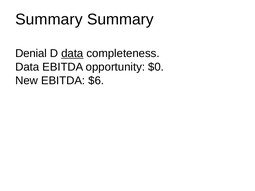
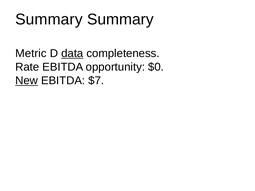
Denial: Denial -> Metric
Data at (27, 67): Data -> Rate
New underline: none -> present
$6: $6 -> $7
